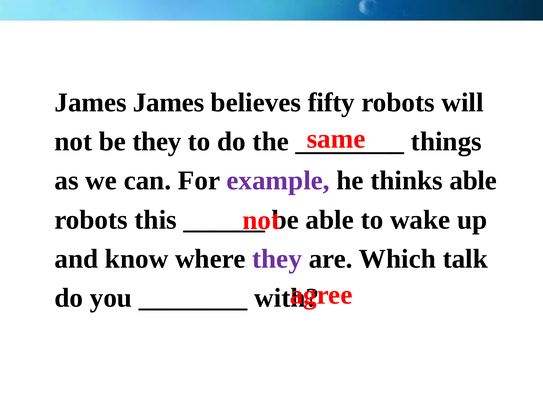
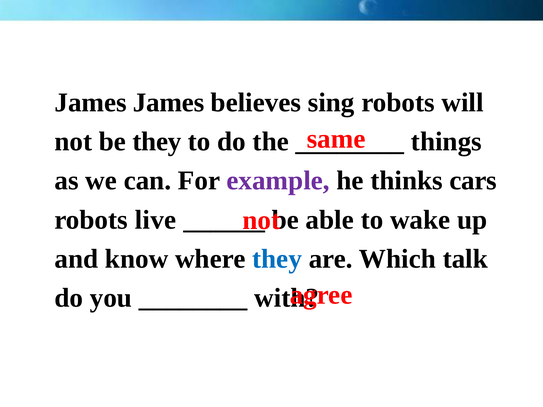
fifty: fifty -> sing
thinks able: able -> cars
this: this -> live
they at (277, 259) colour: purple -> blue
